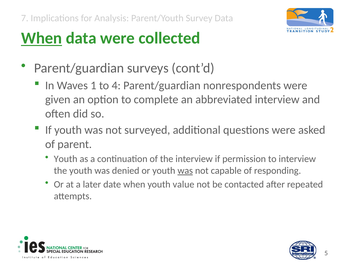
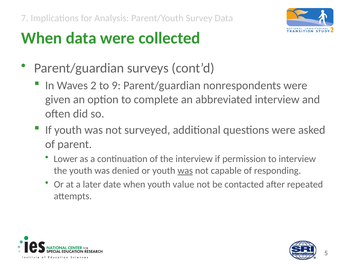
When at (42, 38) underline: present -> none
1: 1 -> 2
4: 4 -> 9
Youth at (66, 158): Youth -> Lower
